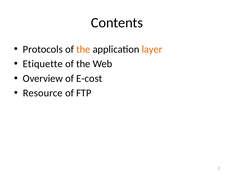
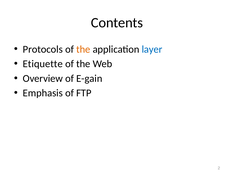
layer colour: orange -> blue
E-cost: E-cost -> E-gain
Resource: Resource -> Emphasis
